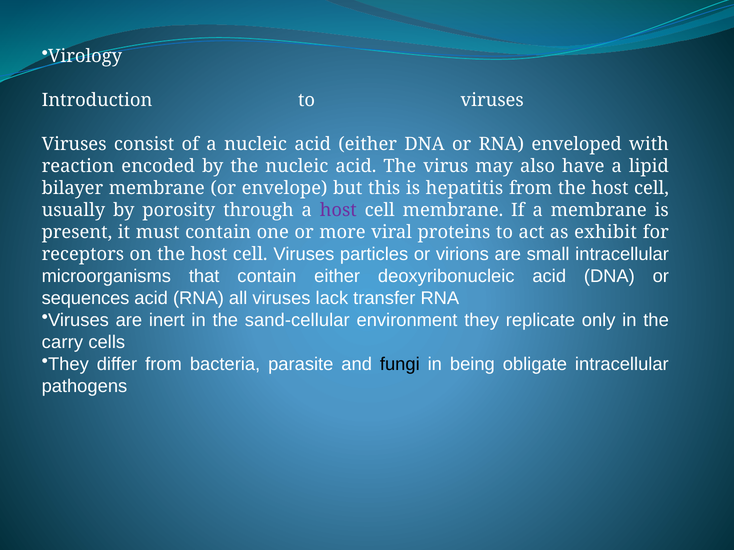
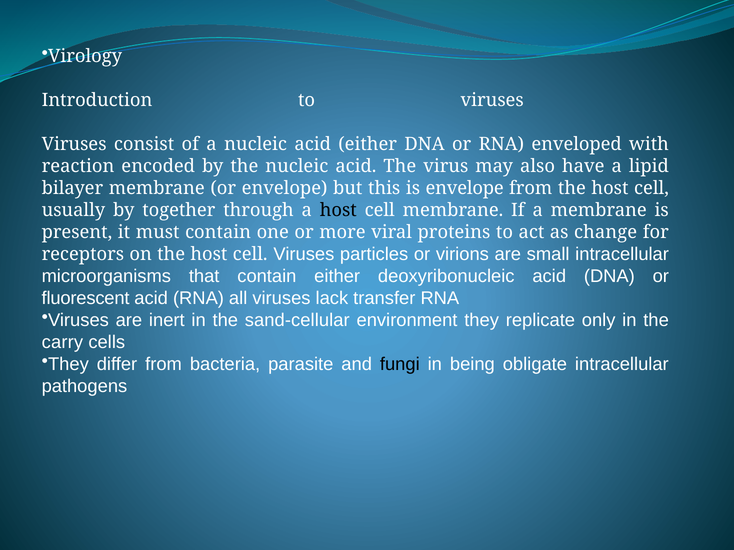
is hepatitis: hepatitis -> envelope
porosity: porosity -> together
host at (338, 210) colour: purple -> black
exhibit: exhibit -> change
sequences: sequences -> fluorescent
